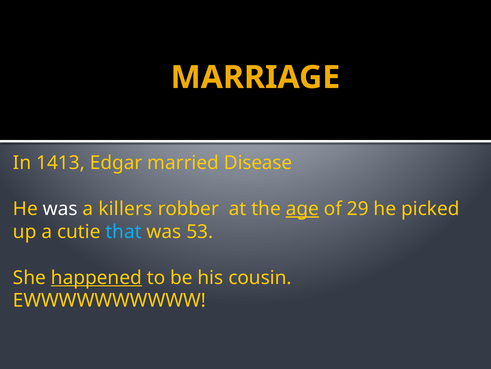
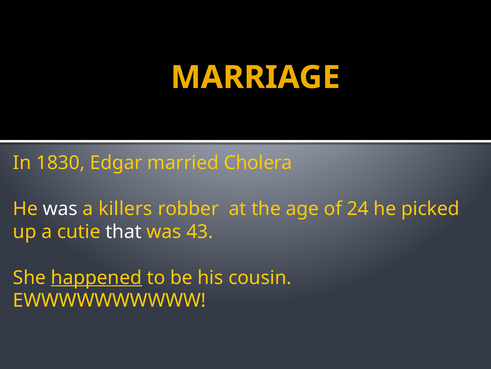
1413: 1413 -> 1830
Disease: Disease -> Cholera
age underline: present -> none
29: 29 -> 24
that colour: light blue -> white
53: 53 -> 43
